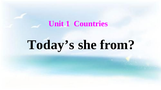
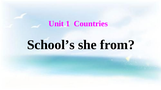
Today’s: Today’s -> School’s
